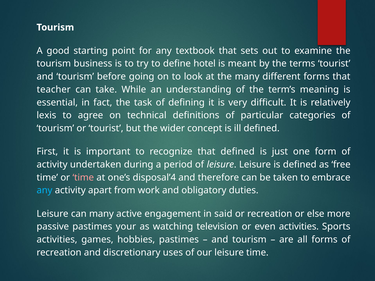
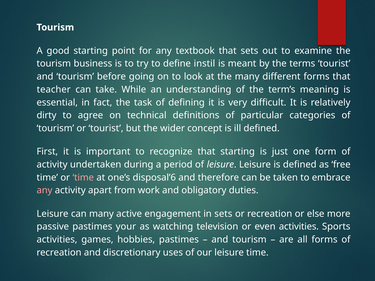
hotel: hotel -> instil
lexis: lexis -> dirty
that defined: defined -> starting
disposal’4: disposal’4 -> disposal’6
any at (44, 191) colour: light blue -> pink
in said: said -> sets
